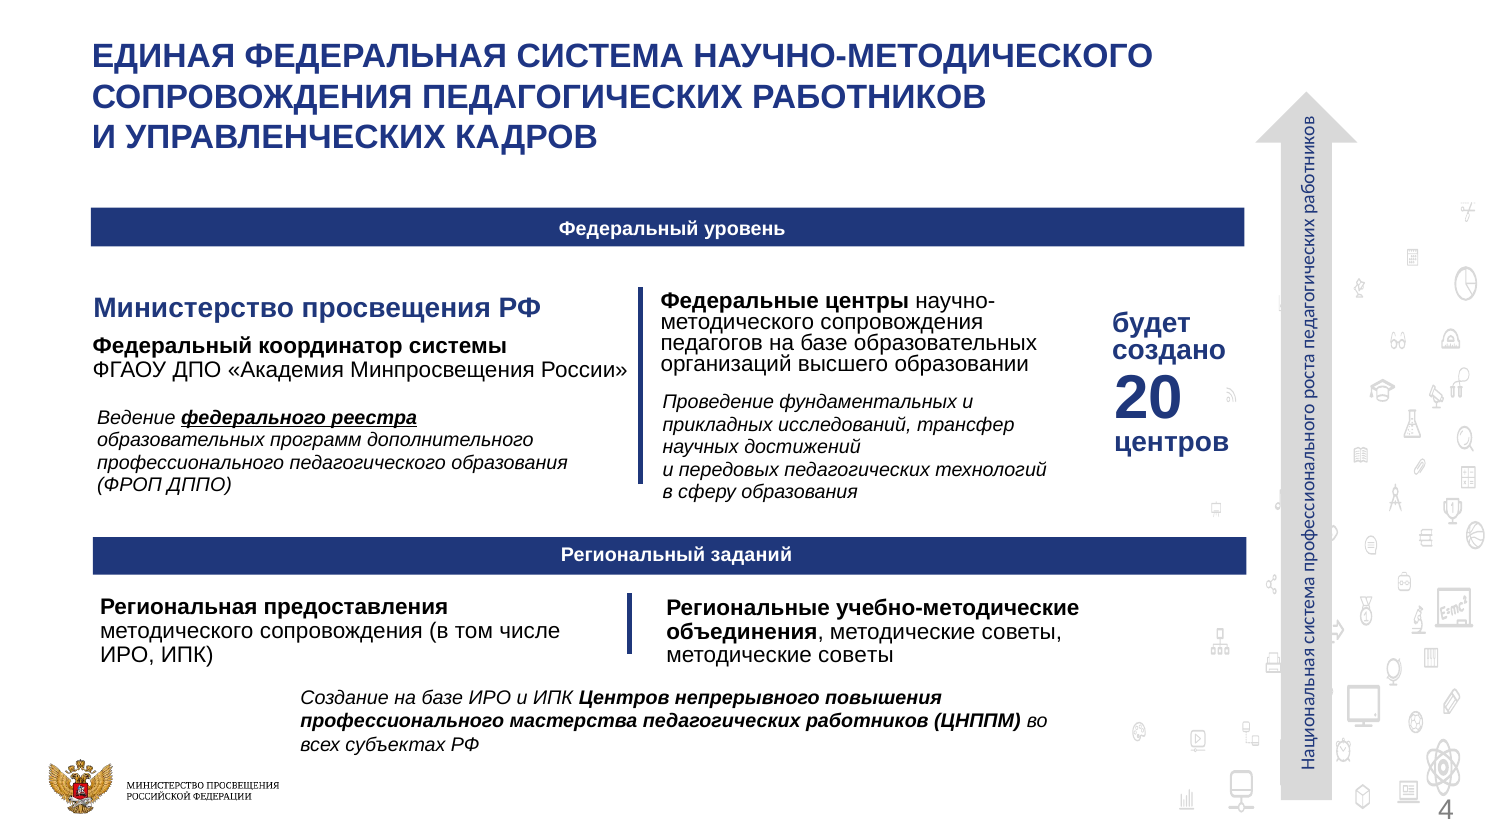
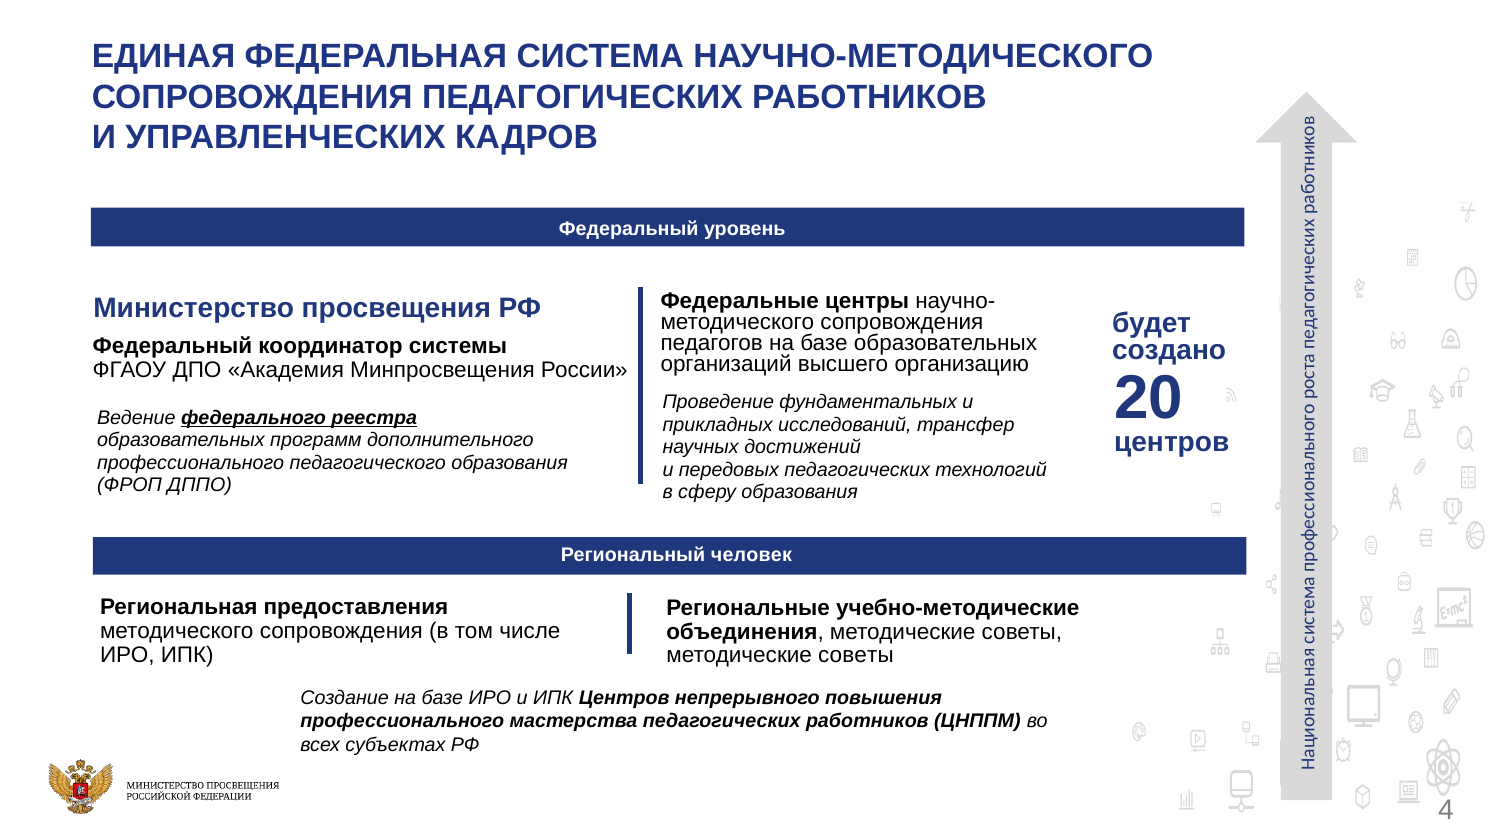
образовании: образовании -> организацию
заданий: заданий -> человек
